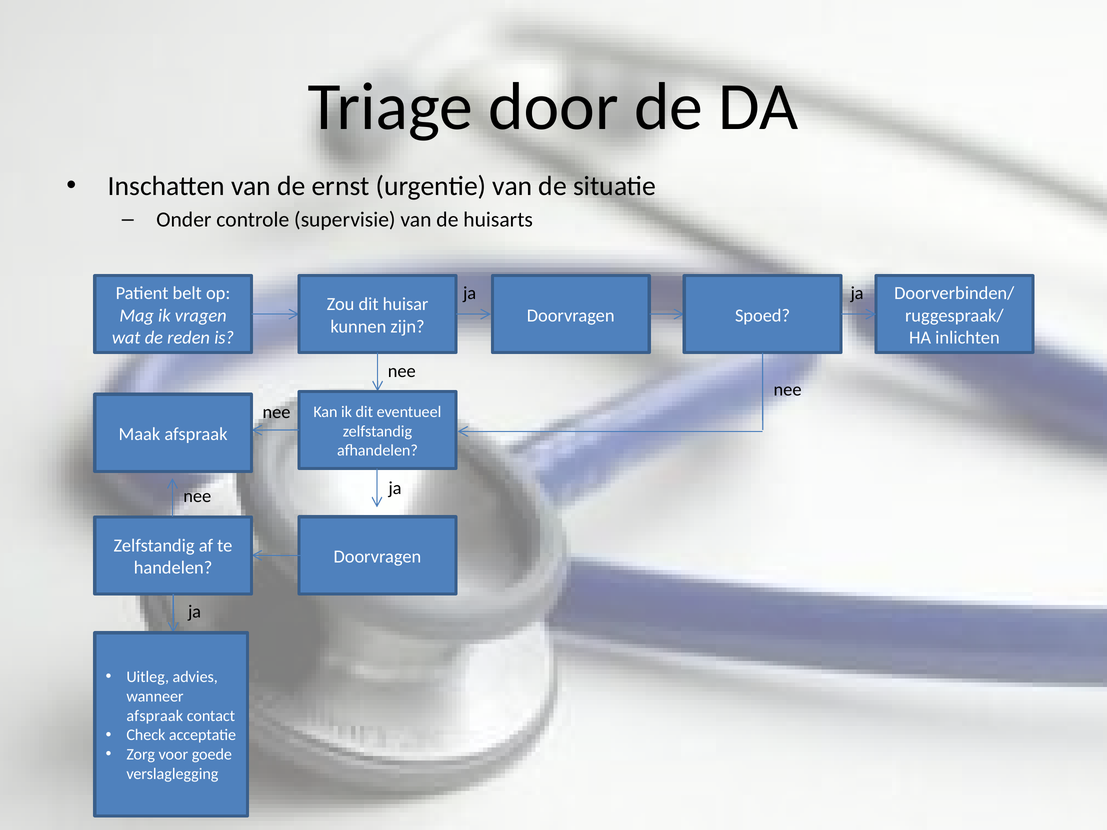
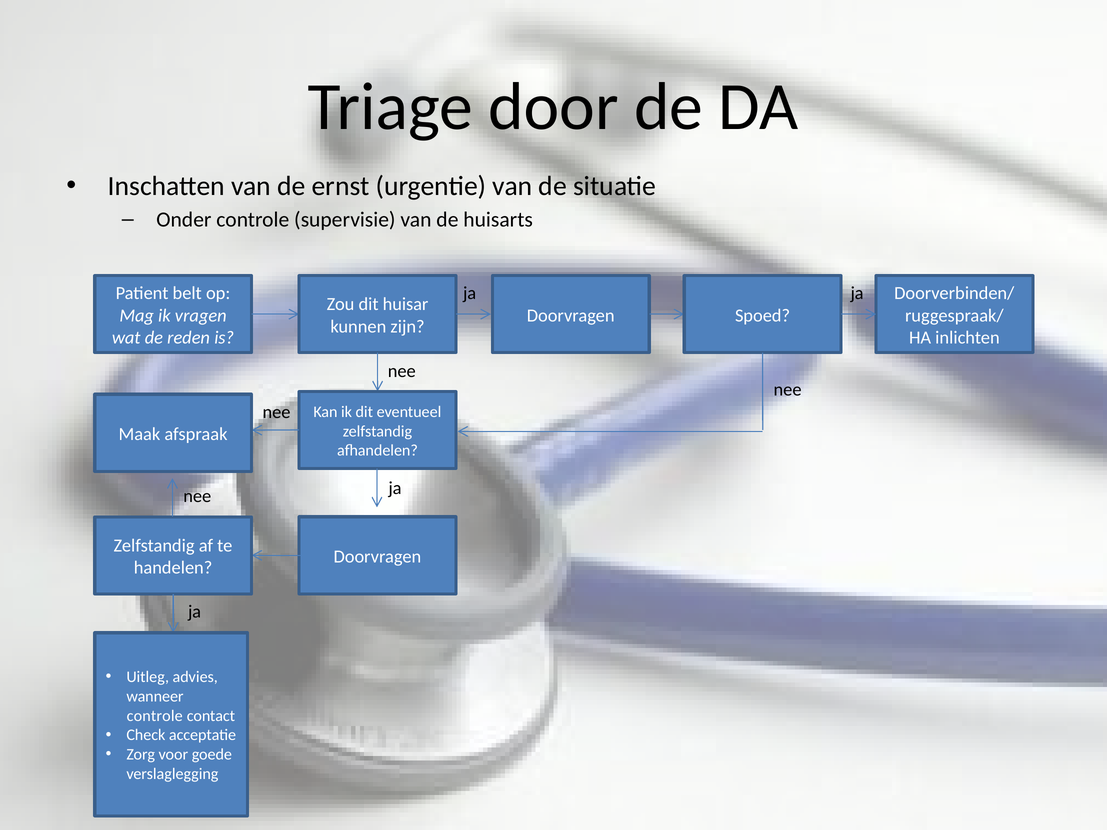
afspraak at (155, 716): afspraak -> controle
